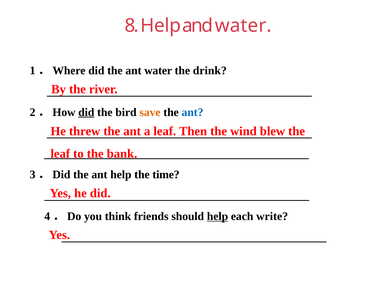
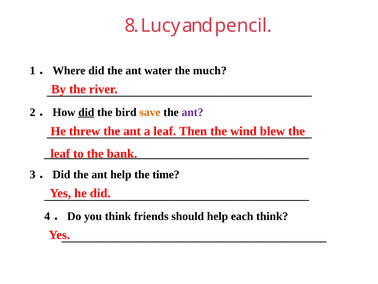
8 Help: Help -> Lucy
and water: water -> pencil
drink: drink -> much
ant at (193, 112) colour: blue -> purple
help at (217, 216) underline: present -> none
each write: write -> think
